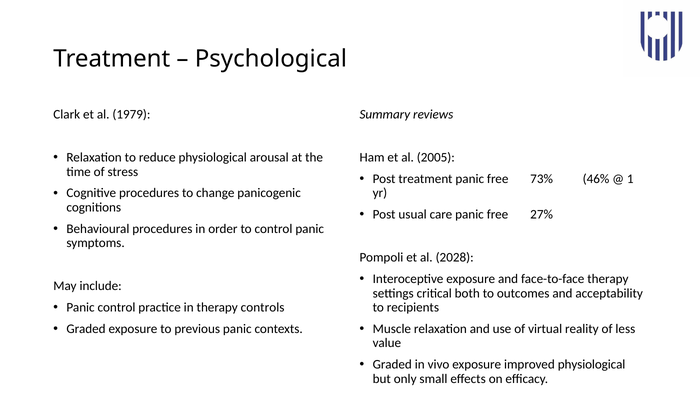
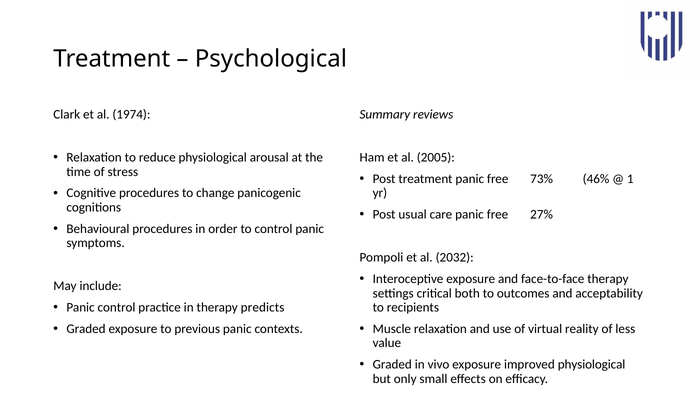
1979: 1979 -> 1974
2028: 2028 -> 2032
controls: controls -> predicts
